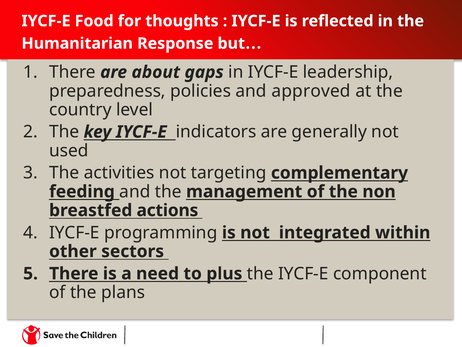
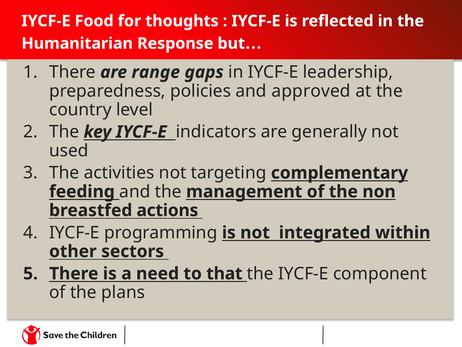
about: about -> range
plus: plus -> that
